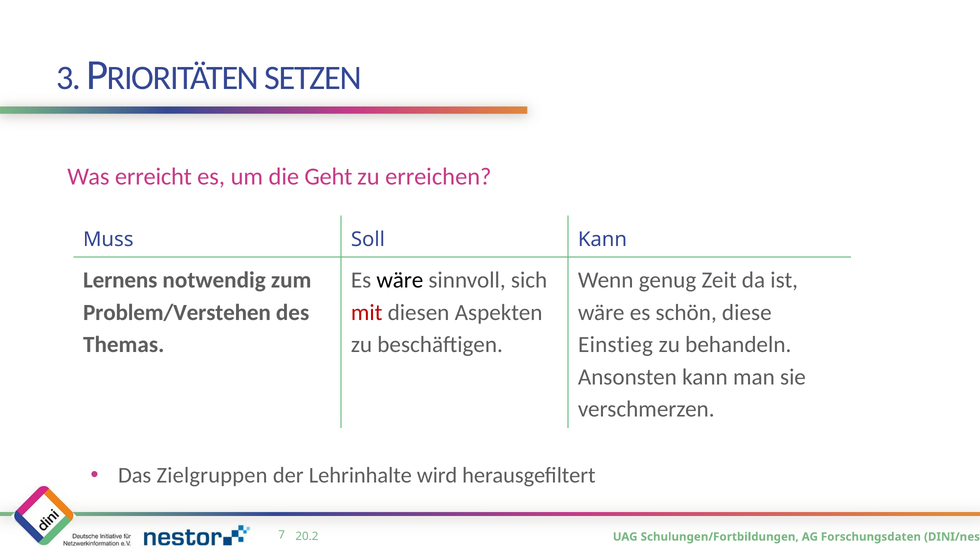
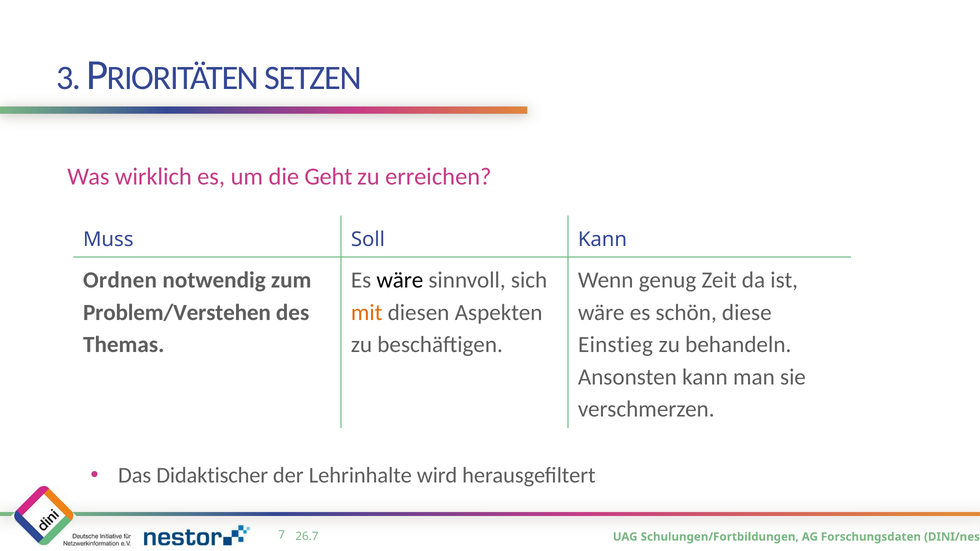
erreicht: erreicht -> wirklich
Lernens: Lernens -> Ordnen
mit colour: red -> orange
Zielgruppen: Zielgruppen -> Didaktischer
20.2: 20.2 -> 26.7
